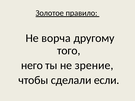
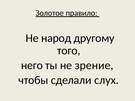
ворча: ворча -> народ
если: если -> слух
